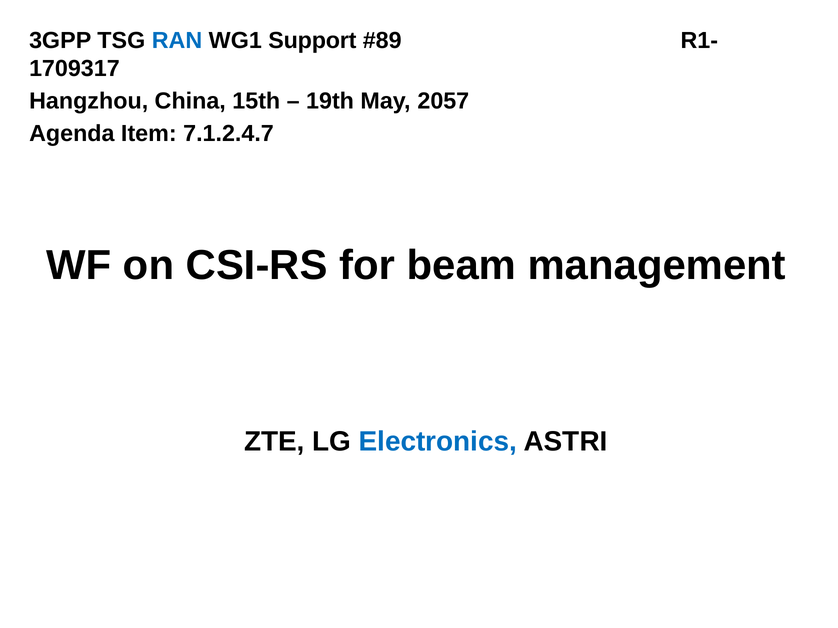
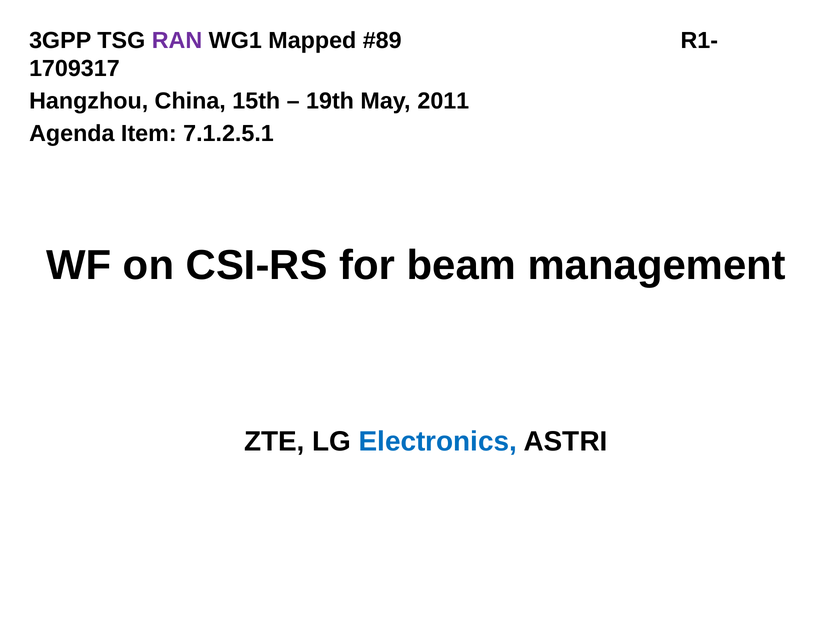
RAN colour: blue -> purple
Support: Support -> Mapped
2057: 2057 -> 2011
7.1.2.4.7: 7.1.2.4.7 -> 7.1.2.5.1
